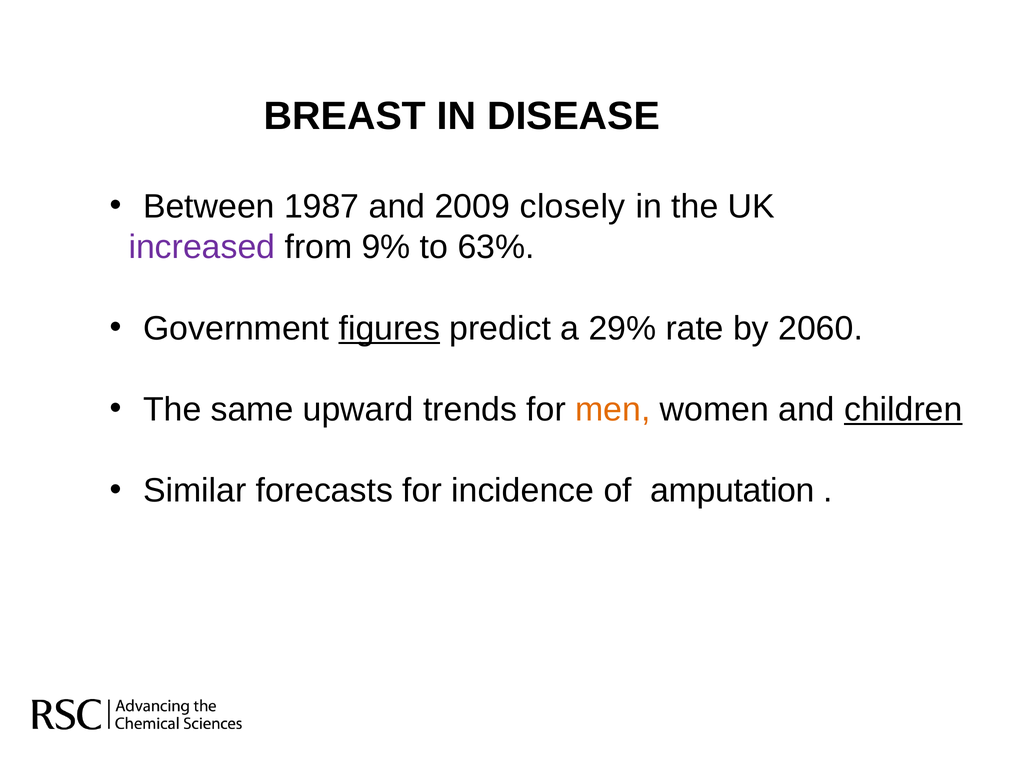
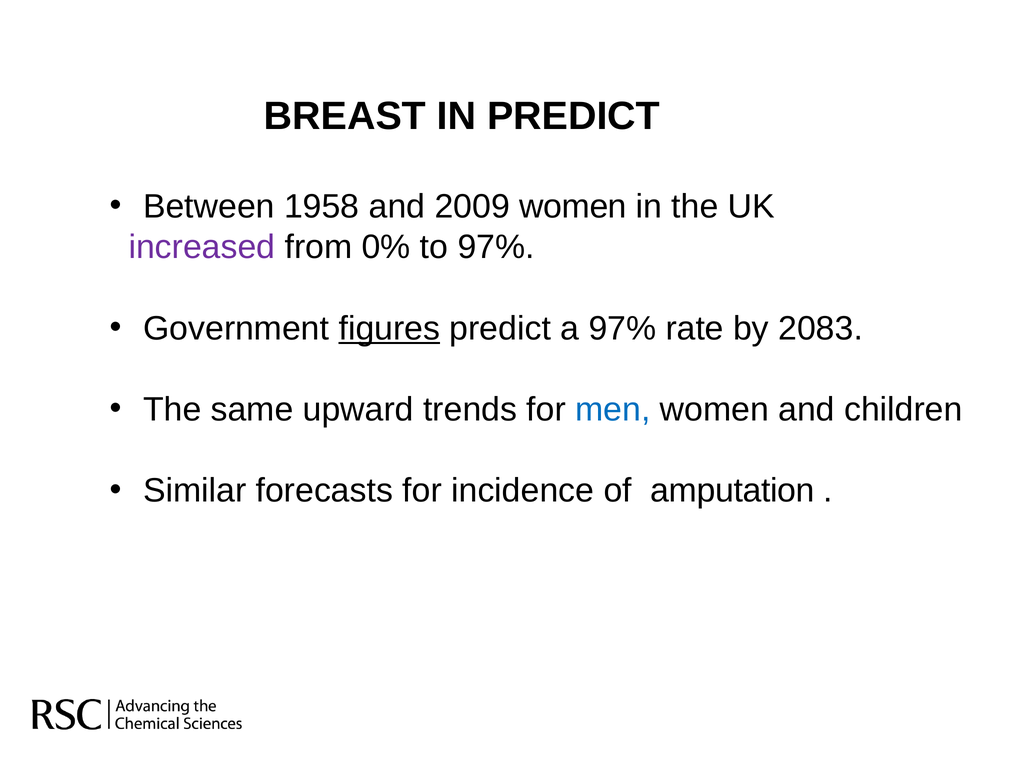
IN DISEASE: DISEASE -> PREDICT
1987: 1987 -> 1958
2009 closely: closely -> women
9%: 9% -> 0%
to 63%: 63% -> 97%
a 29%: 29% -> 97%
2060: 2060 -> 2083
men colour: orange -> blue
children underline: present -> none
